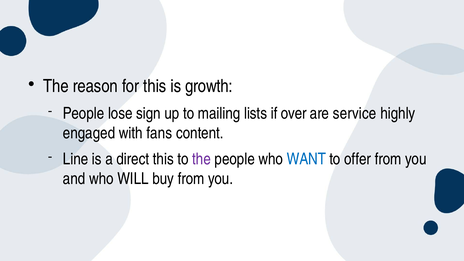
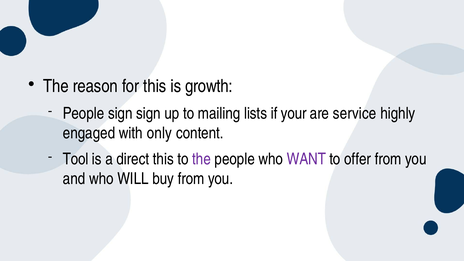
People lose: lose -> sign
over: over -> your
fans: fans -> only
Line: Line -> Tool
WANT colour: blue -> purple
